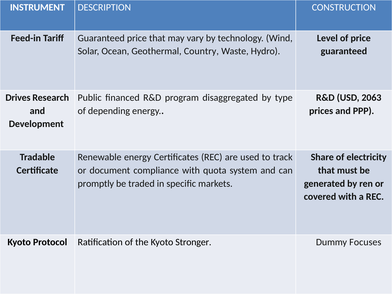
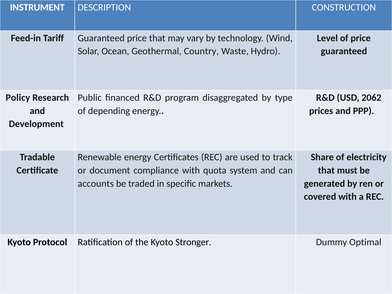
Drives: Drives -> Policy
2063: 2063 -> 2062
promptly: promptly -> accounts
Focuses: Focuses -> Optimal
